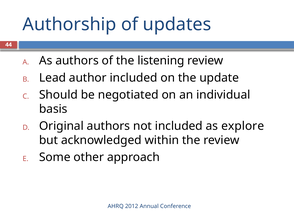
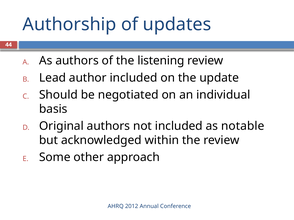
explore: explore -> notable
